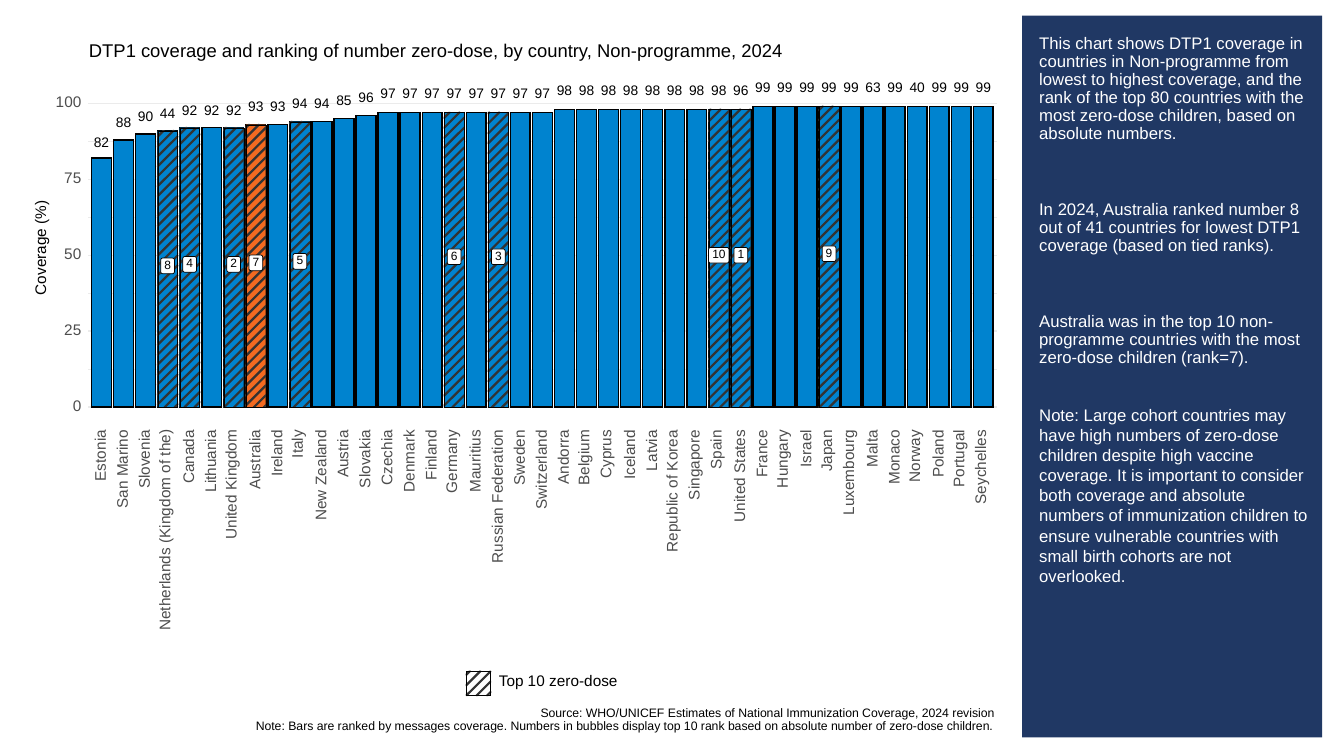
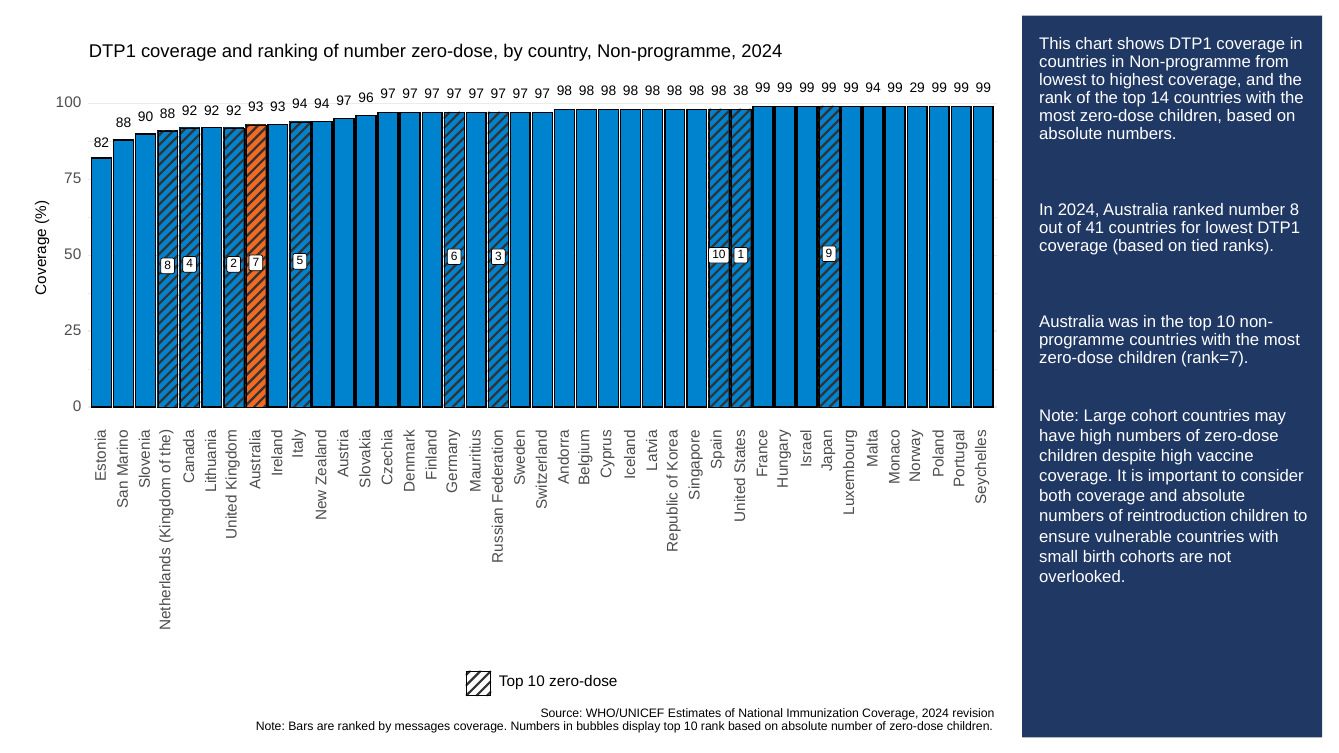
99 63: 63 -> 94
40: 40 -> 29
97 96: 96 -> 38
80: 80 -> 14
94 85: 85 -> 97
90 44: 44 -> 88
of immunization: immunization -> reintroduction
